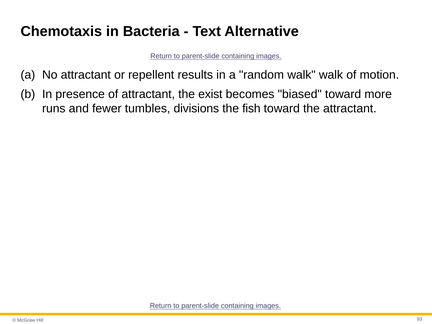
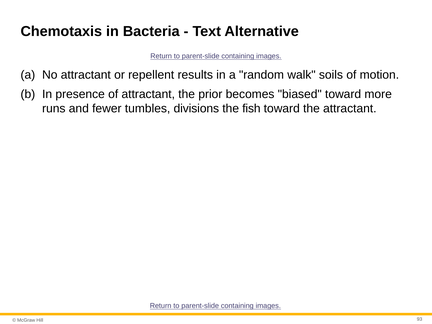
walk walk: walk -> soils
exist: exist -> prior
